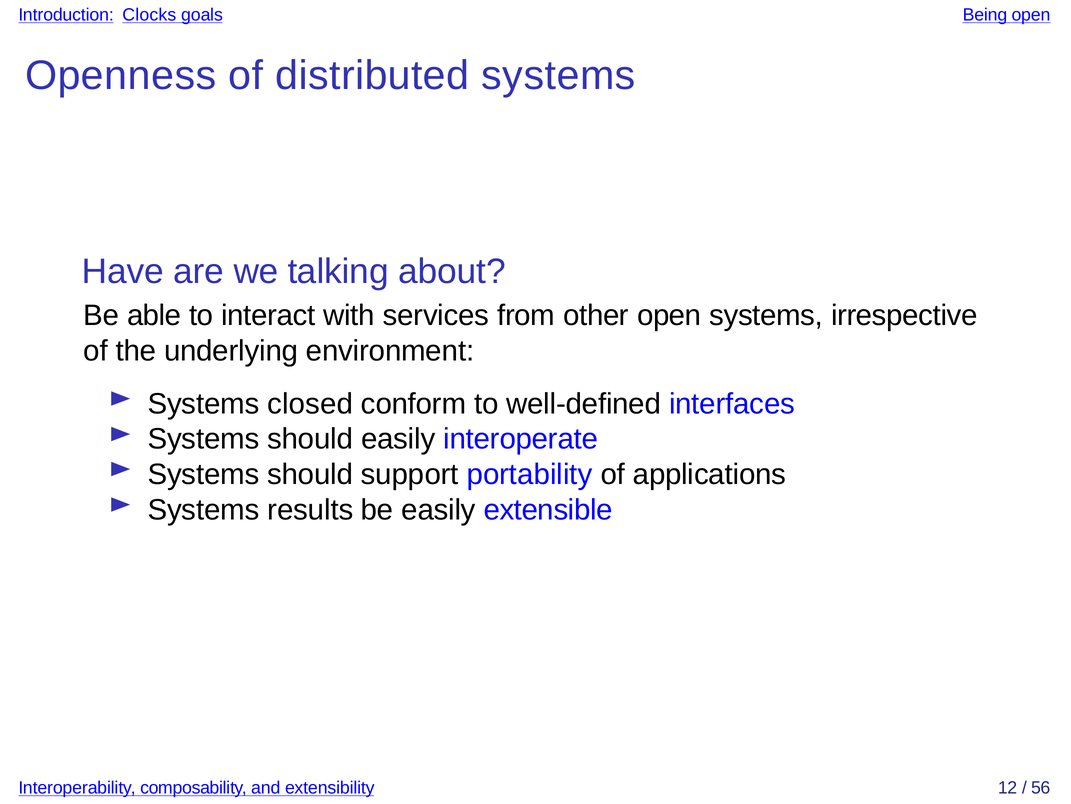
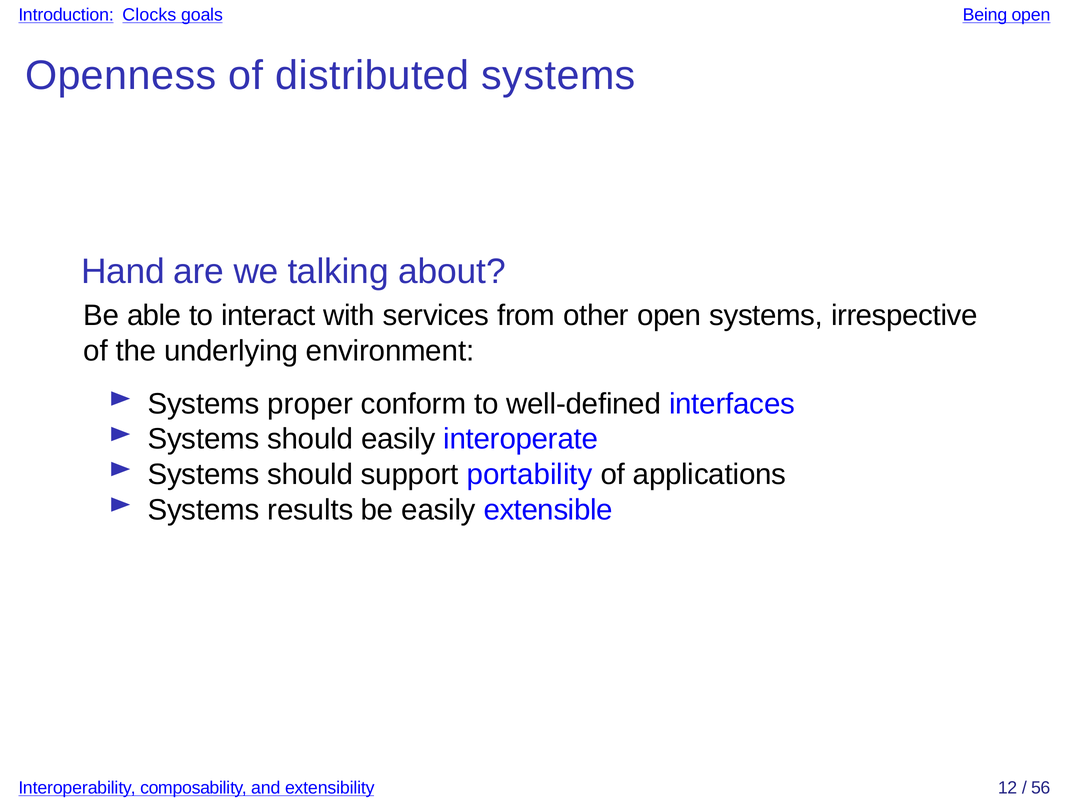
Have: Have -> Hand
closed: closed -> proper
